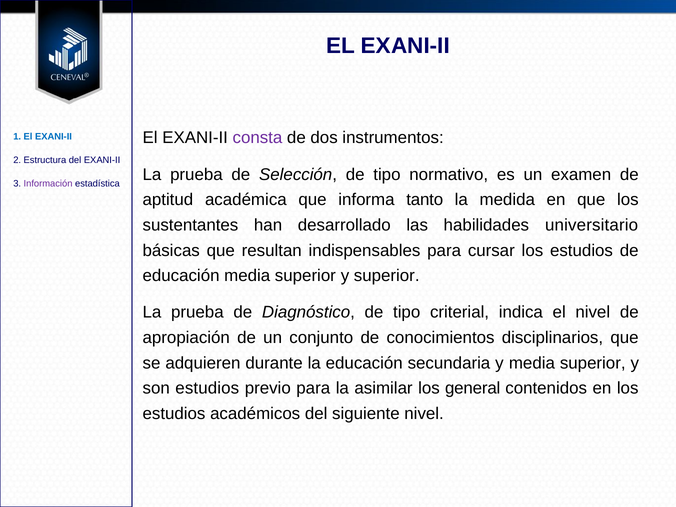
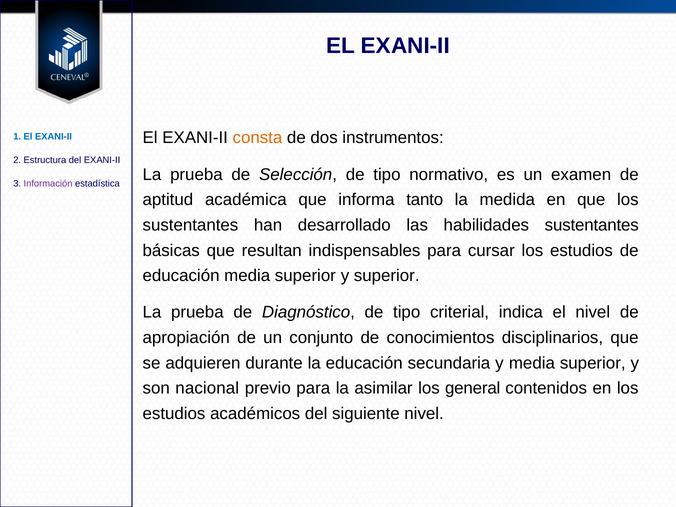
consta colour: purple -> orange
habilidades universitario: universitario -> sustentantes
son estudios: estudios -> nacional
